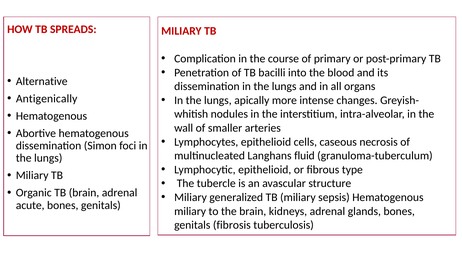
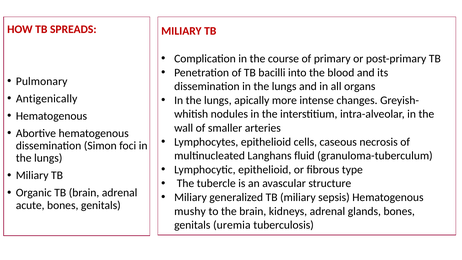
Alternative: Alternative -> Pulmonary
miliary at (190, 211): miliary -> mushy
fibrosis: fibrosis -> uremia
